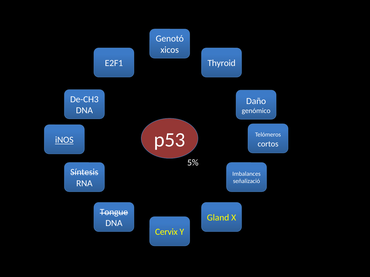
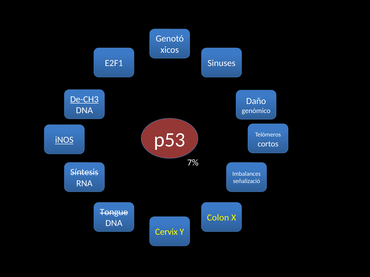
Thyroid: Thyroid -> Sinuses
De-CH3 underline: none -> present
5%: 5% -> 7%
Gland: Gland -> Colon
